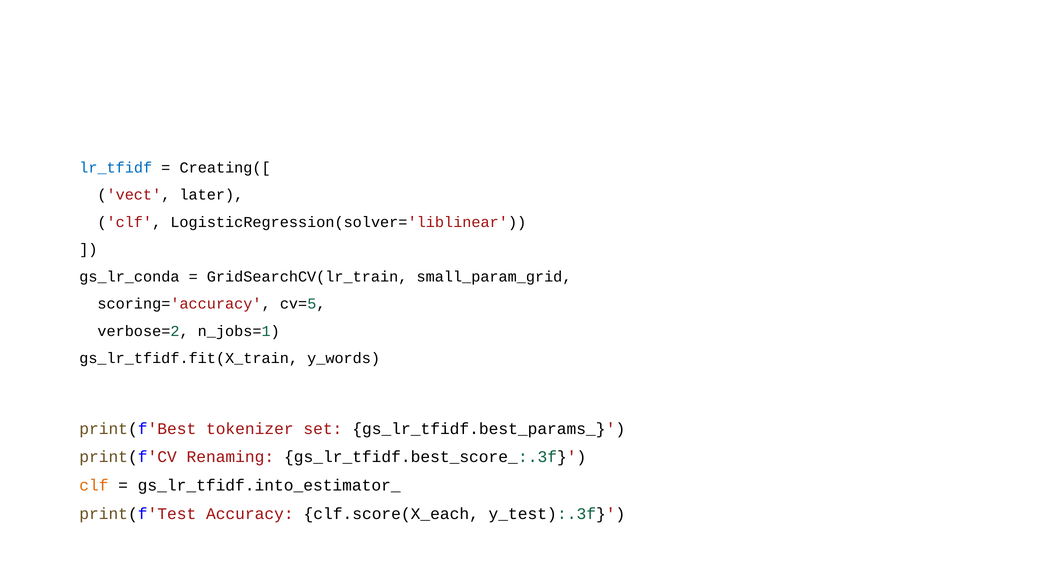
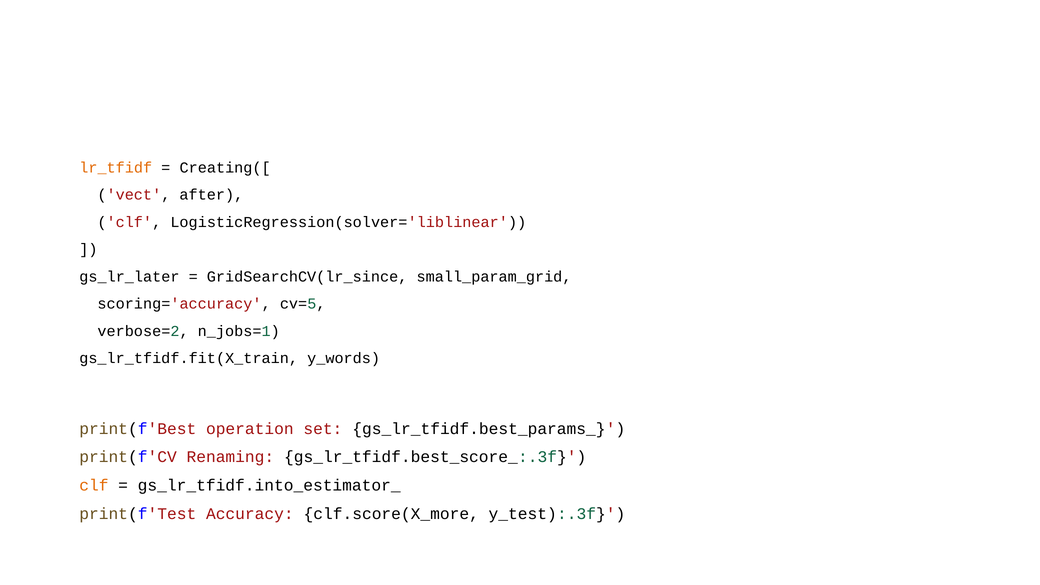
lr_tfidf colour: blue -> orange
later: later -> after
gs_lr_conda: gs_lr_conda -> gs_lr_later
GridSearchCV(lr_train: GridSearchCV(lr_train -> GridSearchCV(lr_since
tokenizer: tokenizer -> operation
clf.score(X_each: clf.score(X_each -> clf.score(X_more
